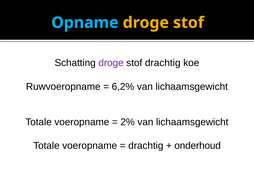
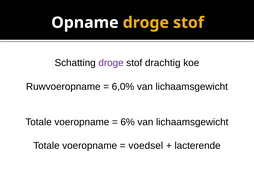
Opname colour: light blue -> white
6,2%: 6,2% -> 6,0%
2%: 2% -> 6%
drachtig at (146, 146): drachtig -> voedsel
onderhoud: onderhoud -> lacterende
